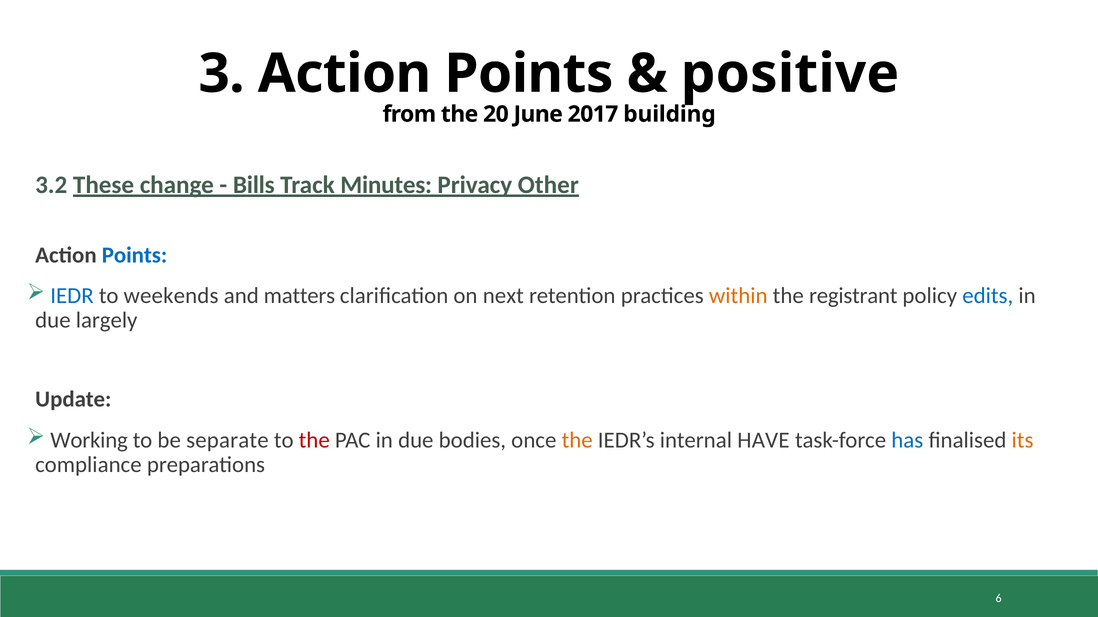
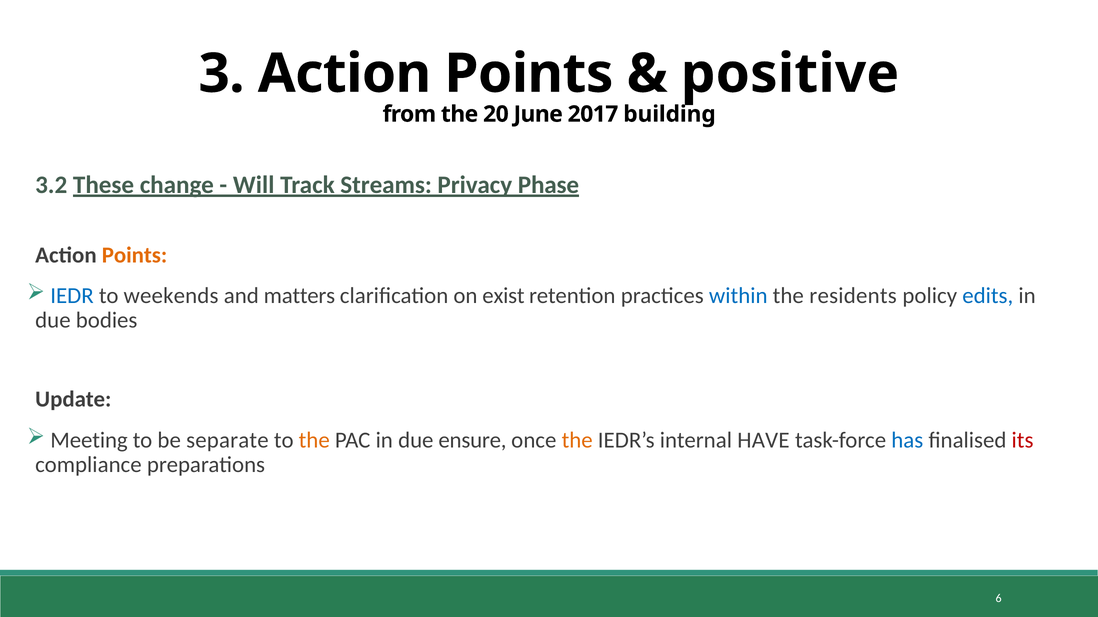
Bills: Bills -> Will
Minutes: Minutes -> Streams
Other: Other -> Phase
Points at (134, 255) colour: blue -> orange
next: next -> exist
within colour: orange -> blue
registrant: registrant -> residents
largely: largely -> bodies
Working: Working -> Meeting
the at (314, 440) colour: red -> orange
bodies: bodies -> ensure
its colour: orange -> red
